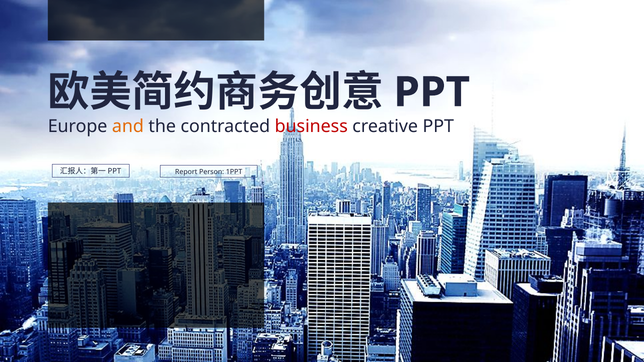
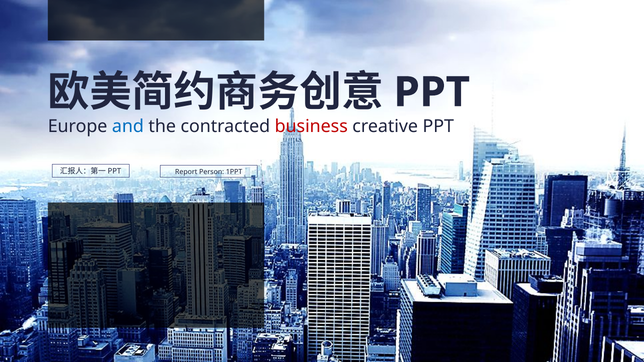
and colour: orange -> blue
